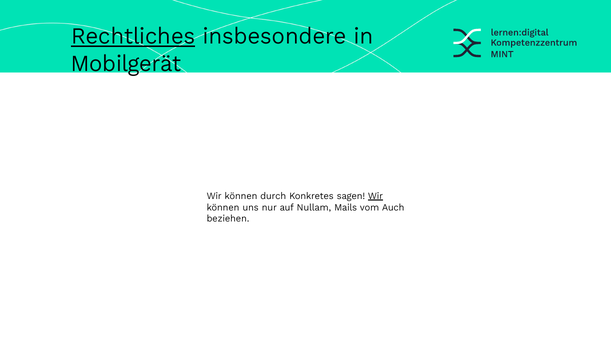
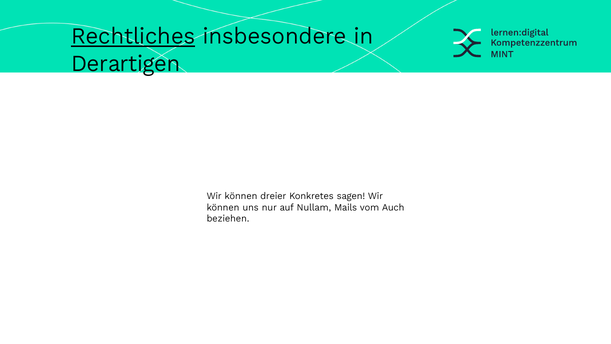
Mobilgerät: Mobilgerät -> Derartigen
durch: durch -> dreier
Wir at (375, 196) underline: present -> none
